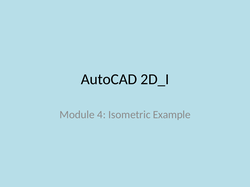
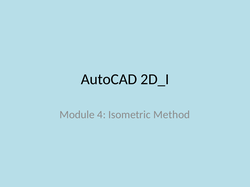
Example: Example -> Method
